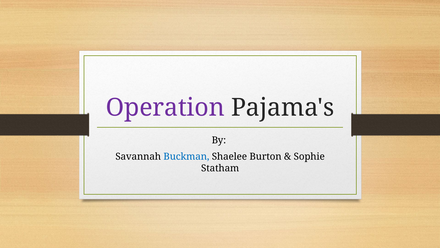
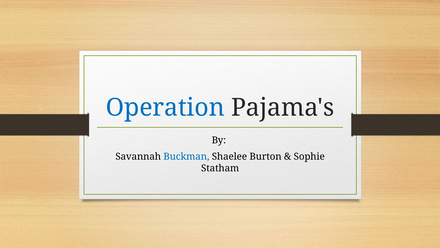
Operation colour: purple -> blue
